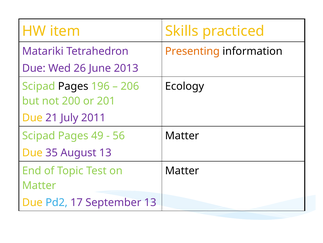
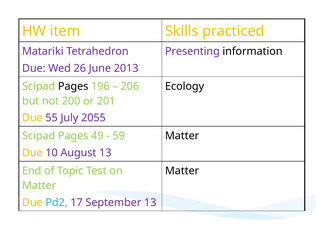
Presenting colour: orange -> purple
21: 21 -> 55
2011: 2011 -> 2055
56: 56 -> 59
35: 35 -> 10
